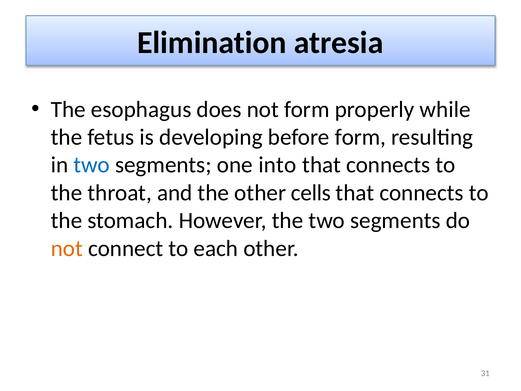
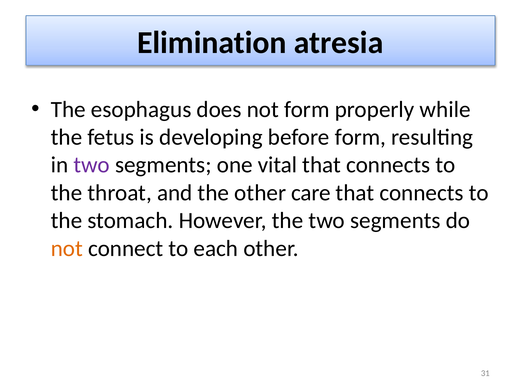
two at (92, 165) colour: blue -> purple
into: into -> vital
cells: cells -> care
